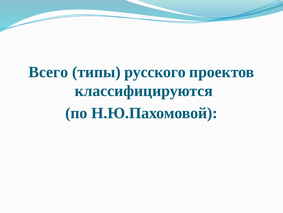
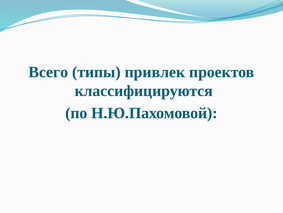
русского: русского -> привлек
